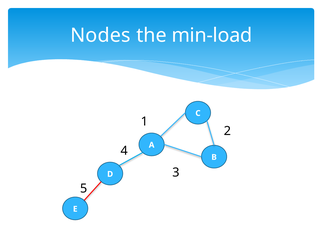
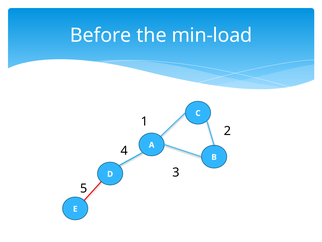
Nodes: Nodes -> Before
